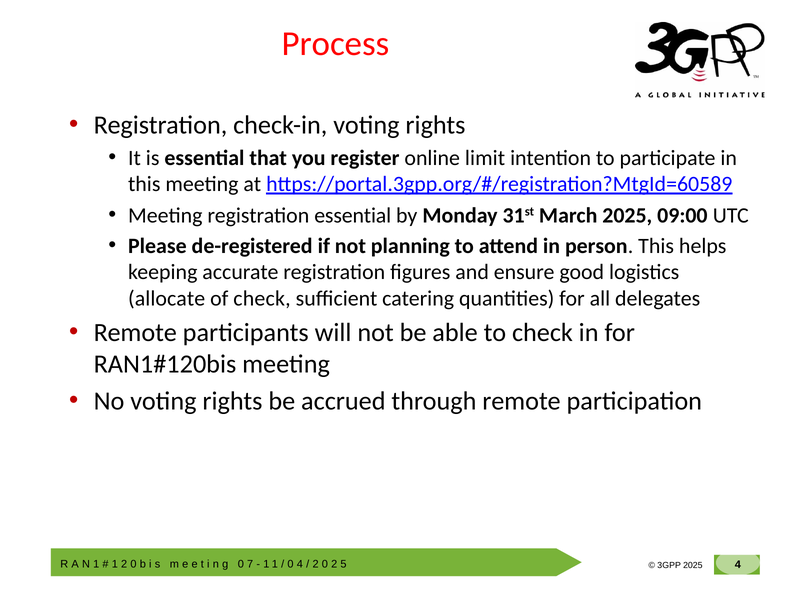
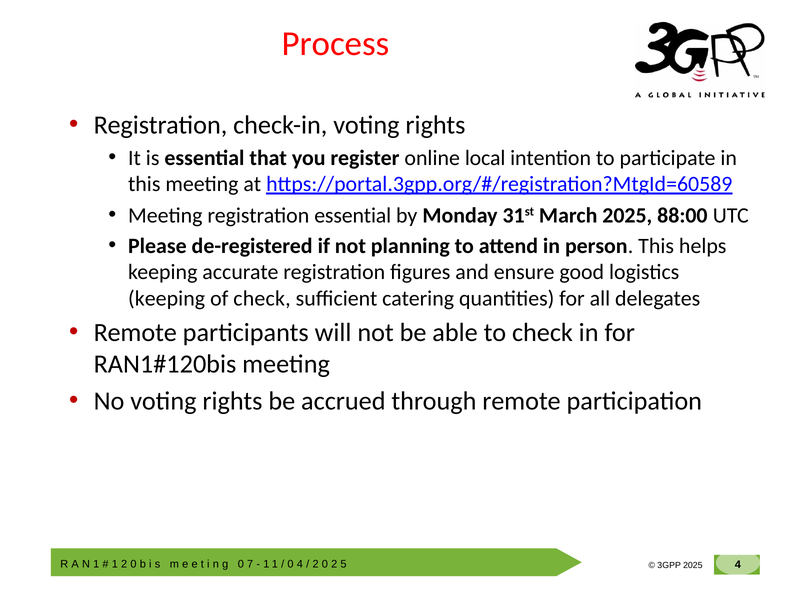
limit: limit -> local
09:00: 09:00 -> 88:00
allocate at (167, 299): allocate -> keeping
